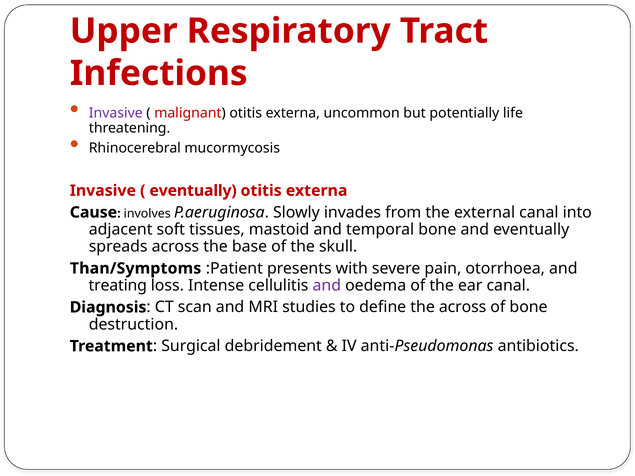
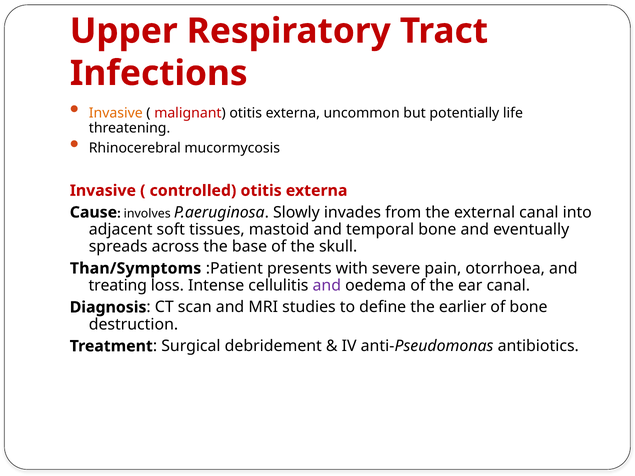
Invasive at (116, 113) colour: purple -> orange
eventually at (193, 191): eventually -> controlled
the across: across -> earlier
